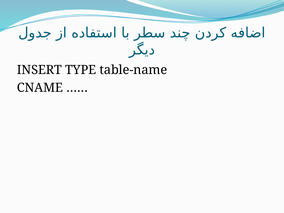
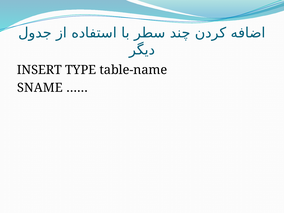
CNAME: CNAME -> SNAME
